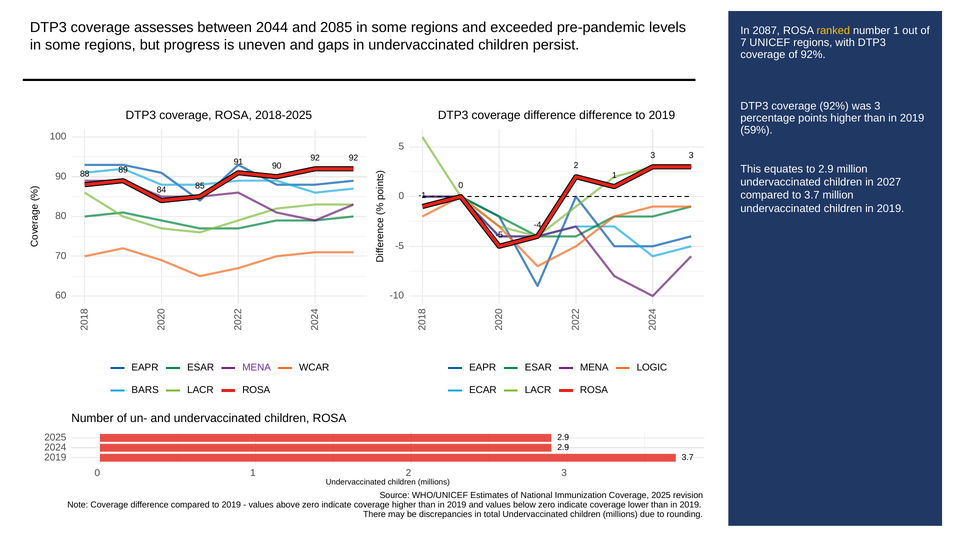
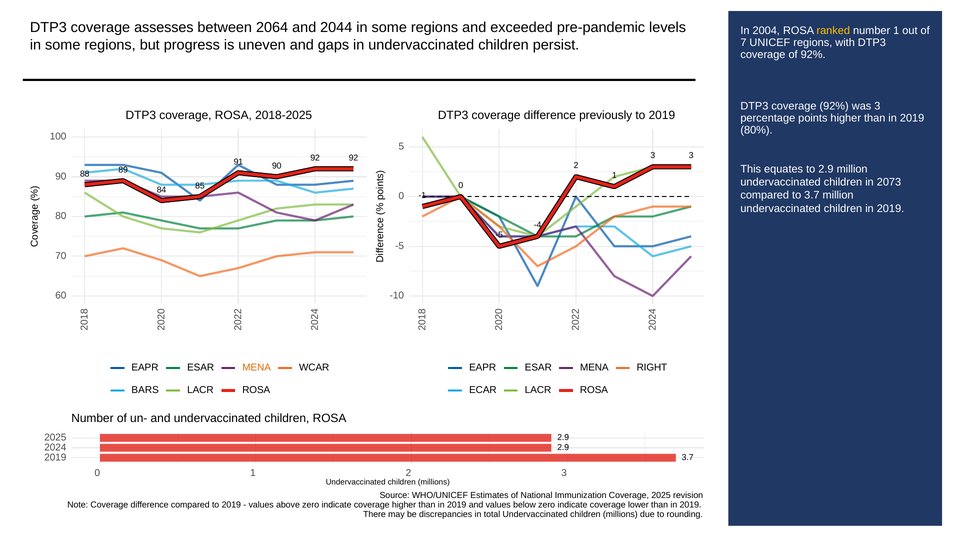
2044: 2044 -> 2064
2085: 2085 -> 2044
2087: 2087 -> 2004
difference difference: difference -> previously
59%: 59% -> 80%
2027: 2027 -> 2073
LOGIC: LOGIC -> RIGHT
MENA at (257, 367) colour: purple -> orange
